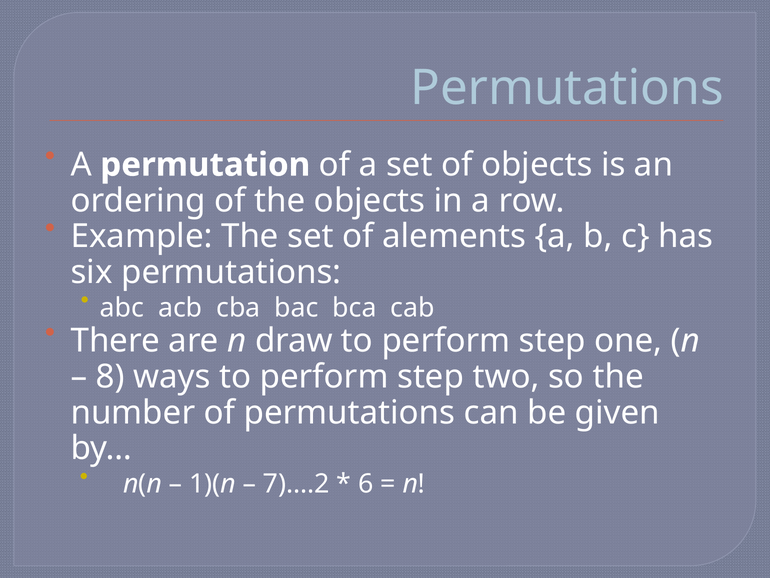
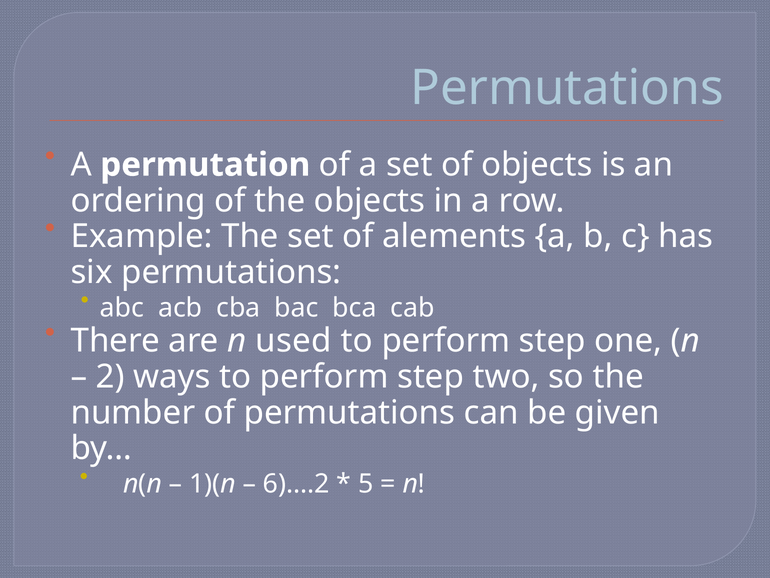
draw: draw -> used
8: 8 -> 2
7)….2: 7)….2 -> 6)….2
6: 6 -> 5
